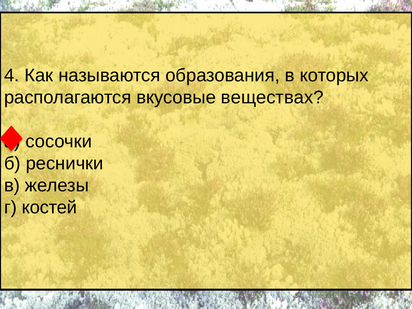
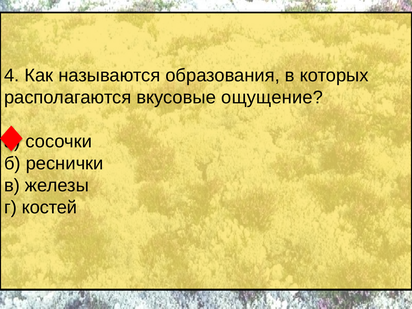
веществах: веществах -> ощущение
